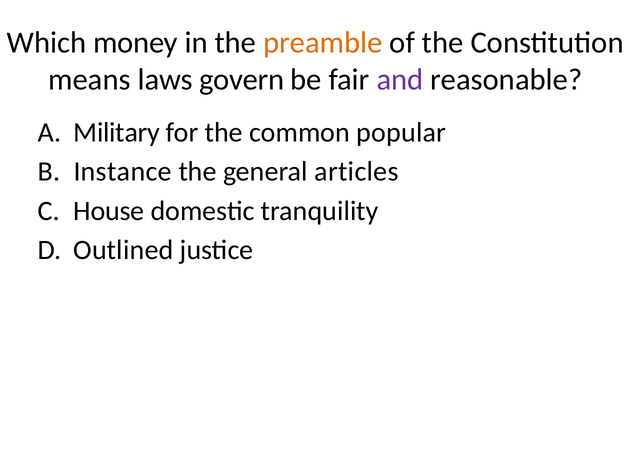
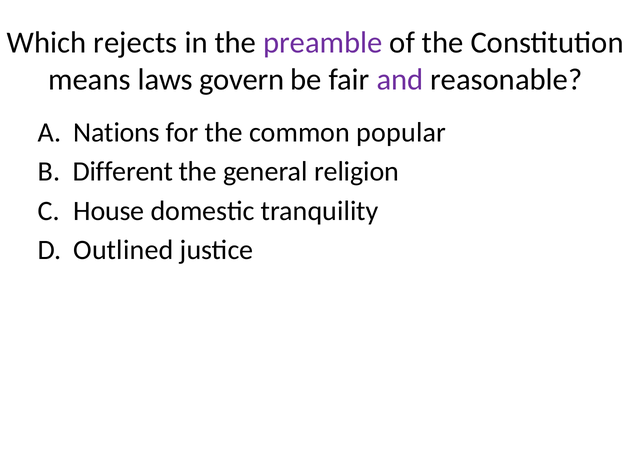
money: money -> rejects
preamble colour: orange -> purple
Military: Military -> Nations
Instance: Instance -> Different
articles: articles -> religion
